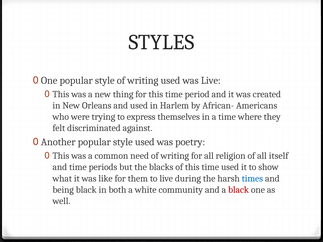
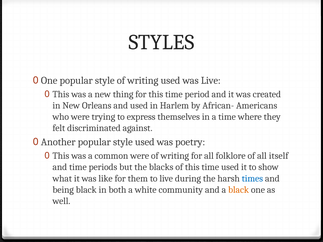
common need: need -> were
religion: religion -> folklore
black at (239, 190) colour: red -> orange
